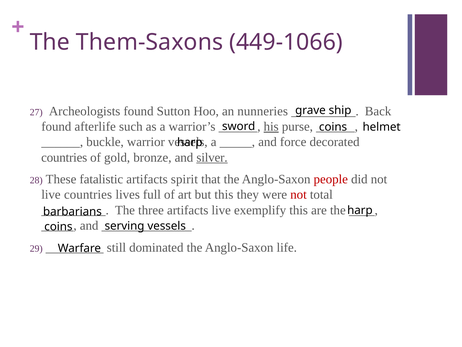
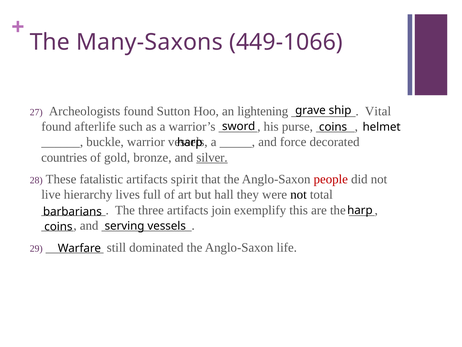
Them-Saxons: Them-Saxons -> Many-Saxons
nunneries: nunneries -> lightening
Back: Back -> Vital
his underline: present -> none
live countries: countries -> hierarchy
but this: this -> hall
not at (299, 194) colour: red -> black
artifacts live: live -> join
